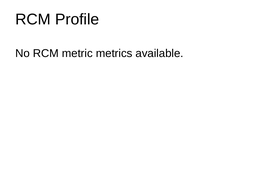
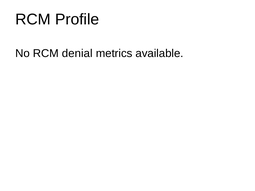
metric: metric -> denial
